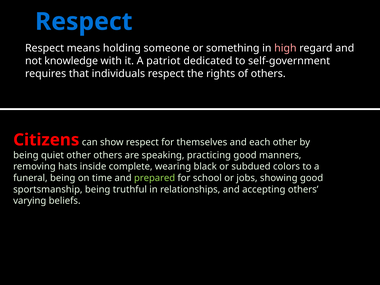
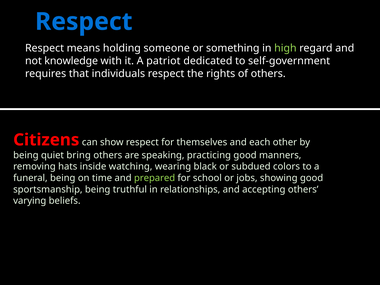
high colour: pink -> light green
quiet other: other -> bring
complete: complete -> watching
